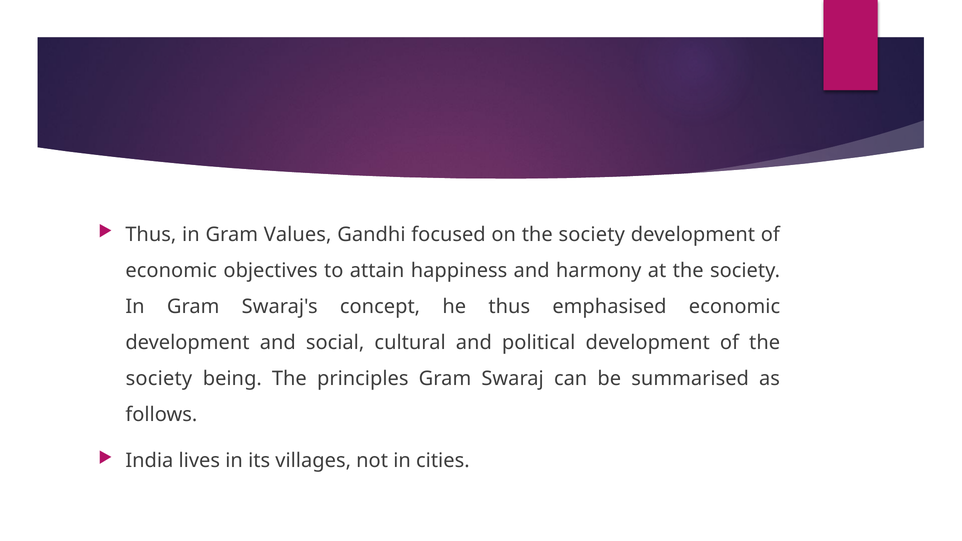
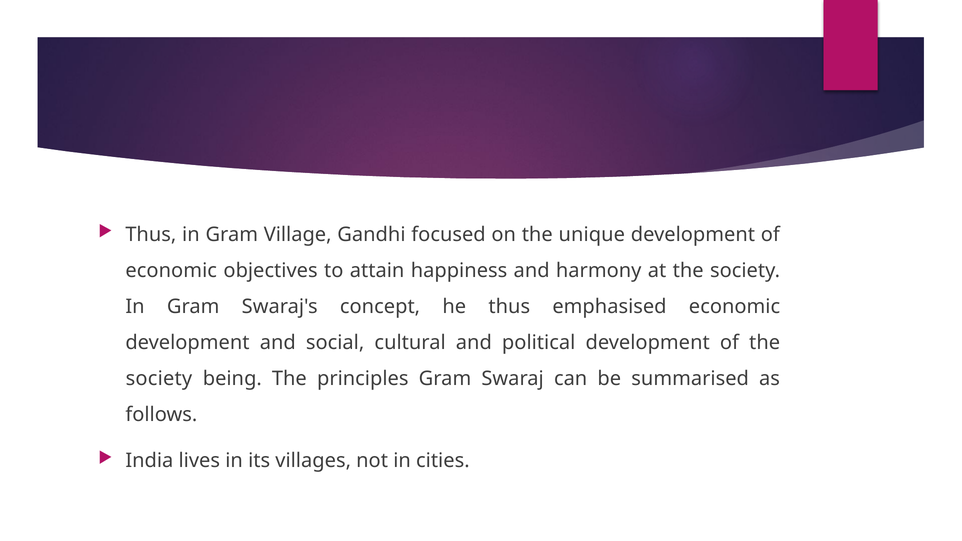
Values: Values -> Village
on the society: society -> unique
